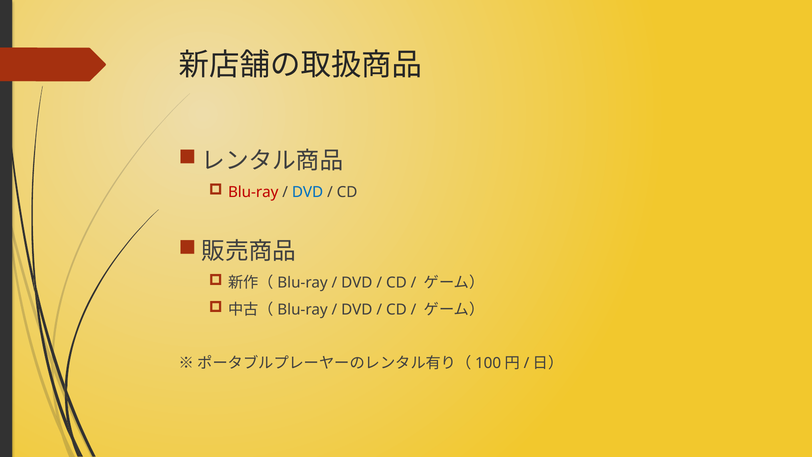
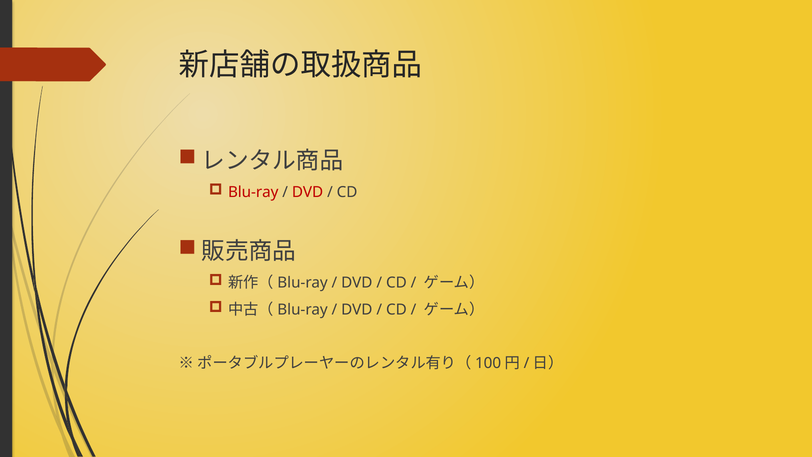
DVD at (308, 192) colour: blue -> red
